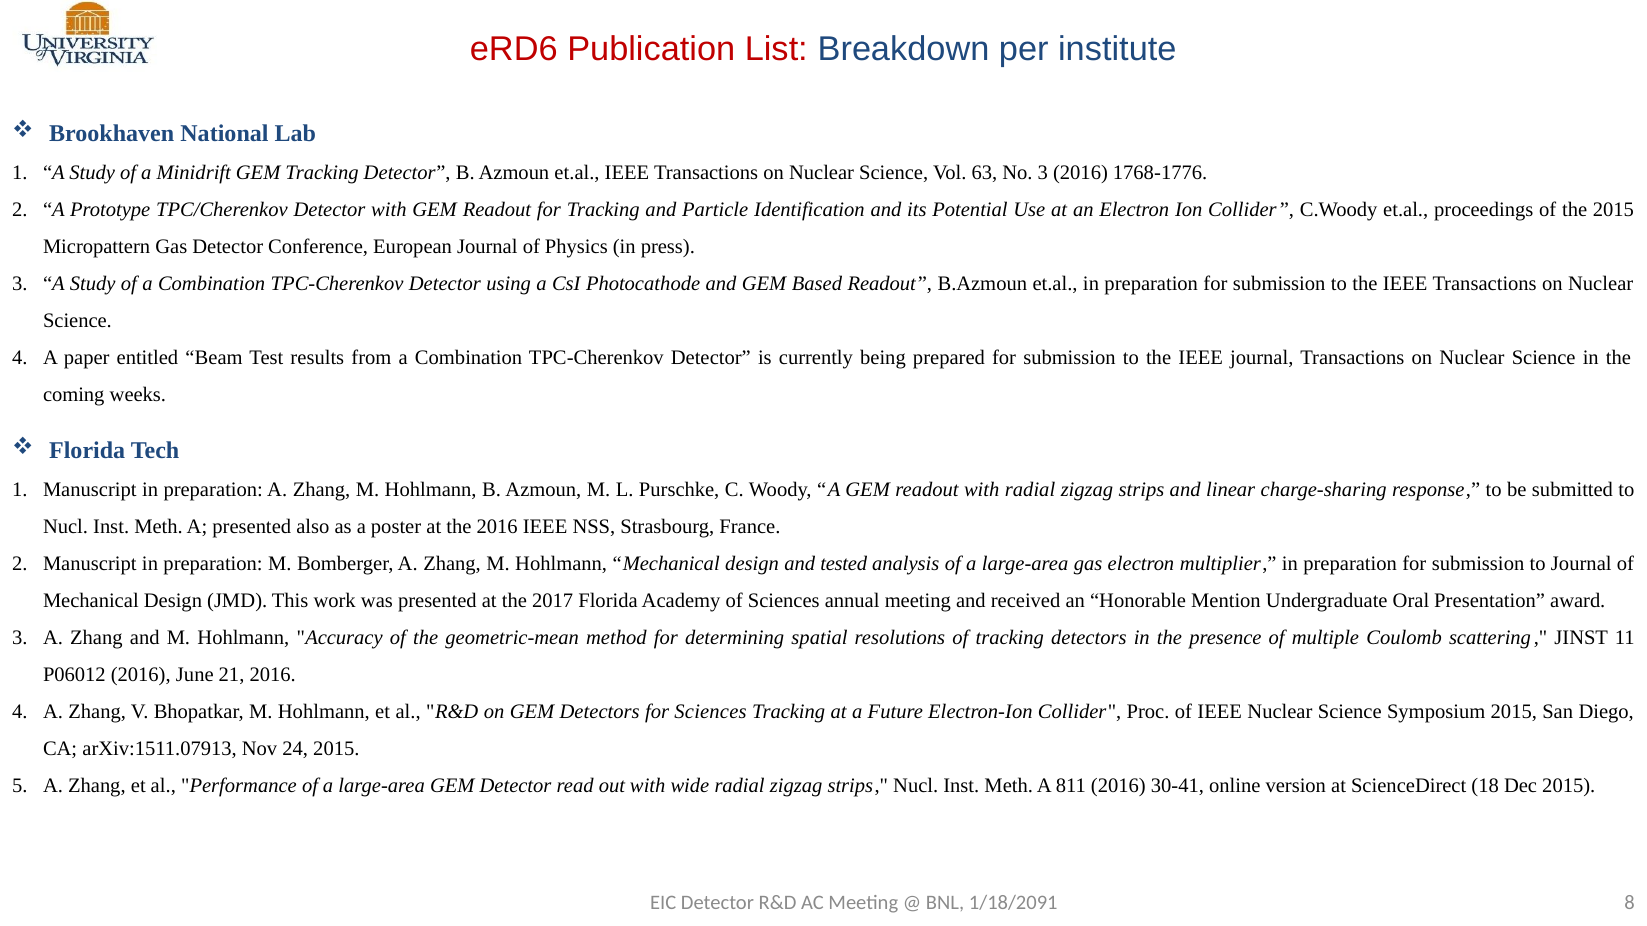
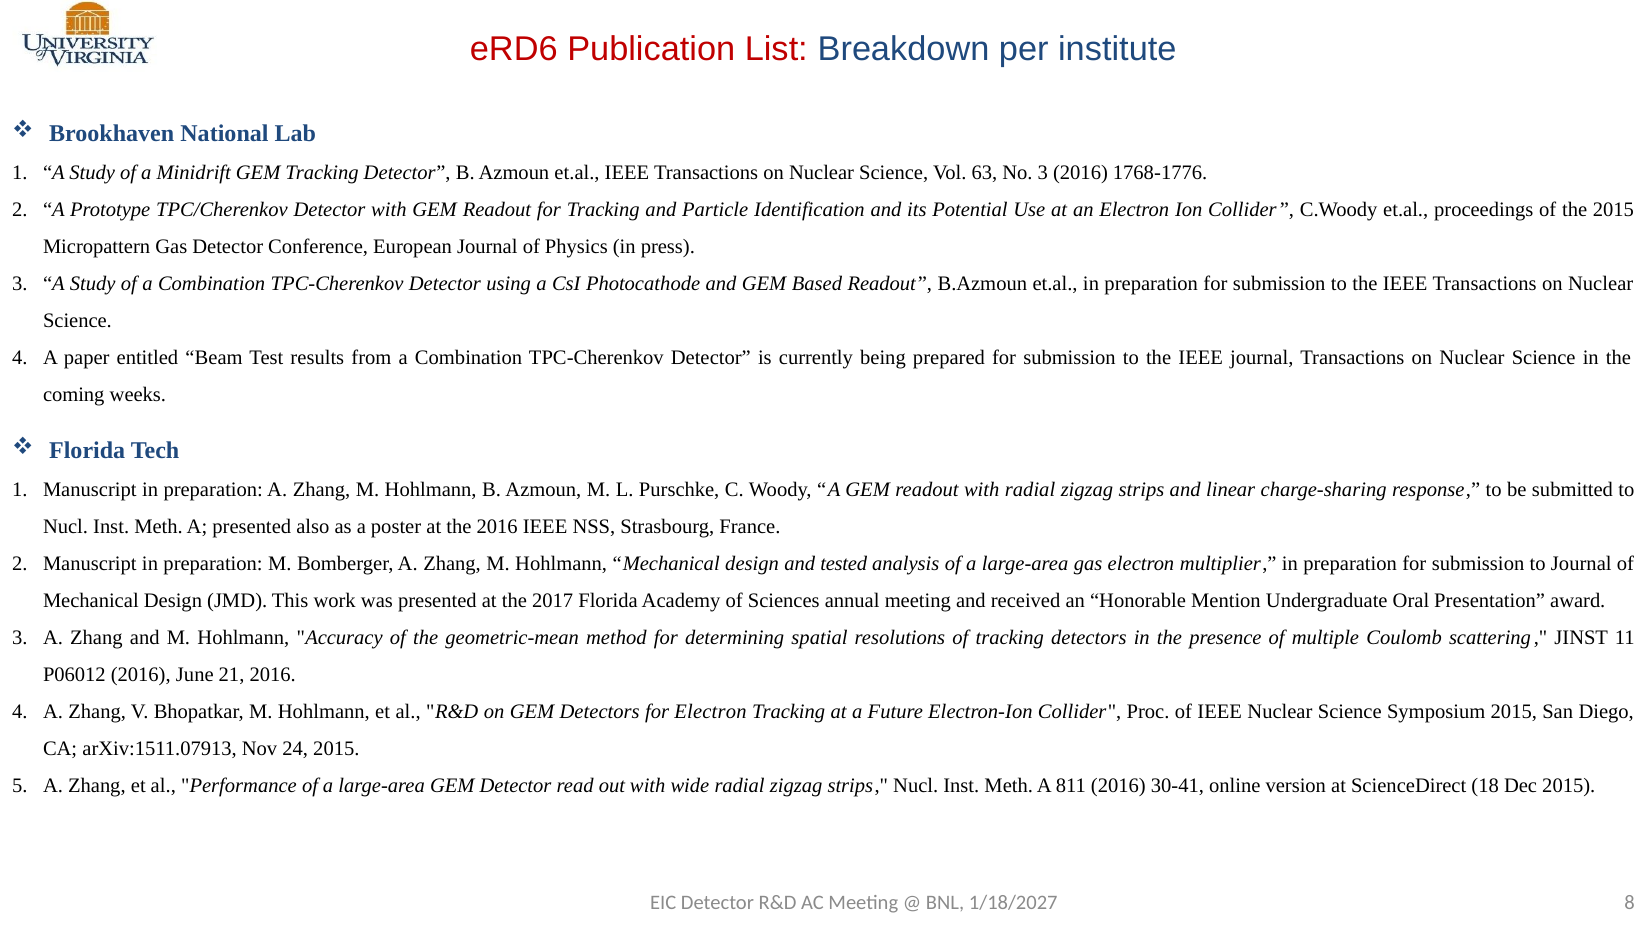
for Sciences: Sciences -> Electron
1/18/2091: 1/18/2091 -> 1/18/2027
